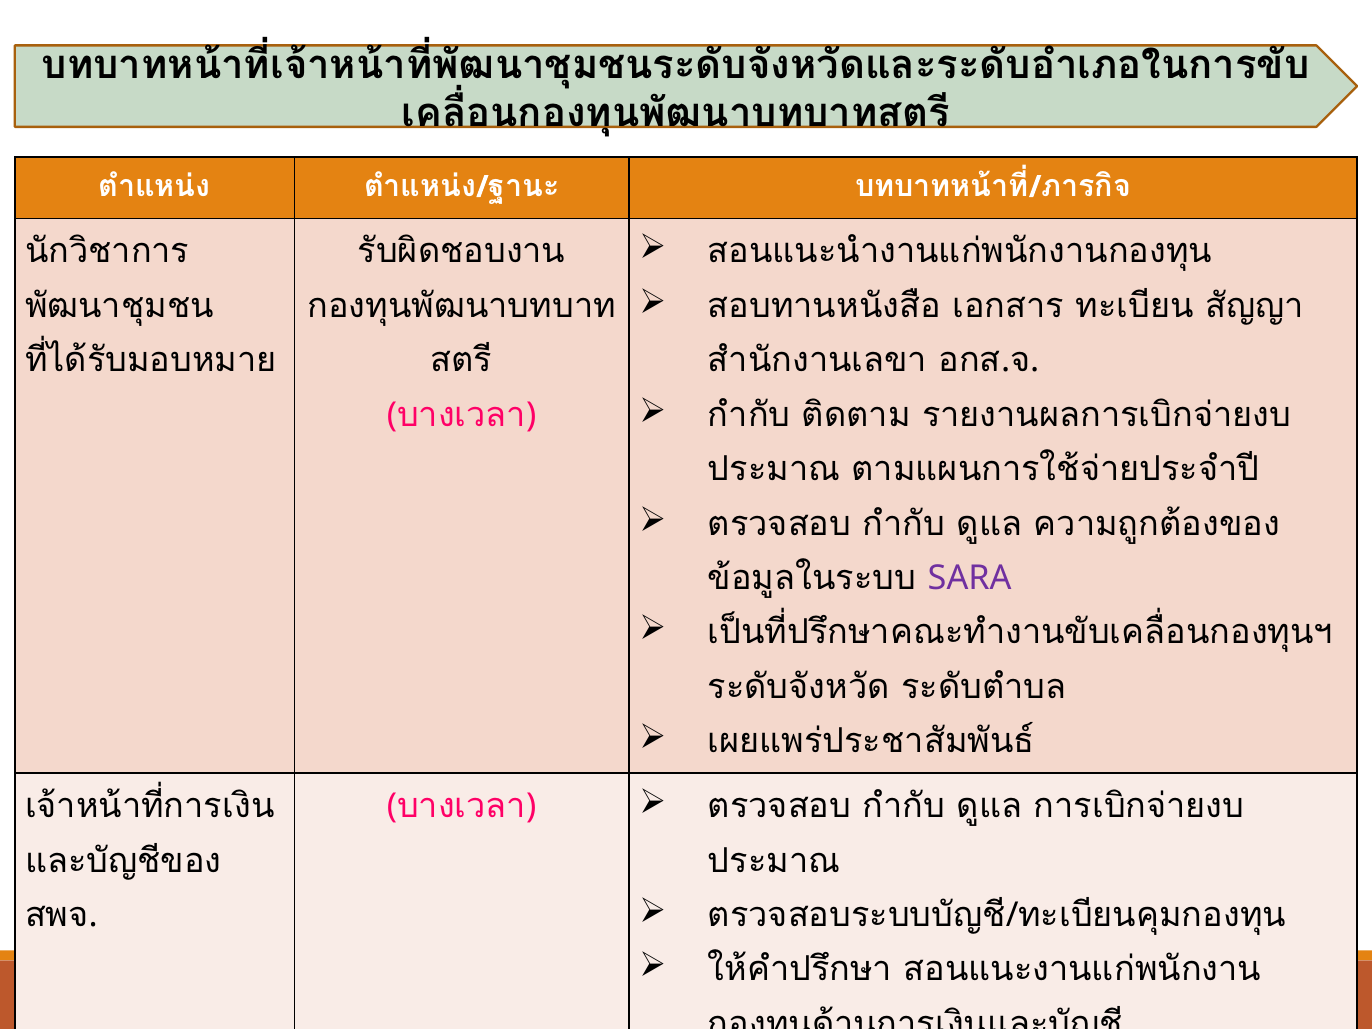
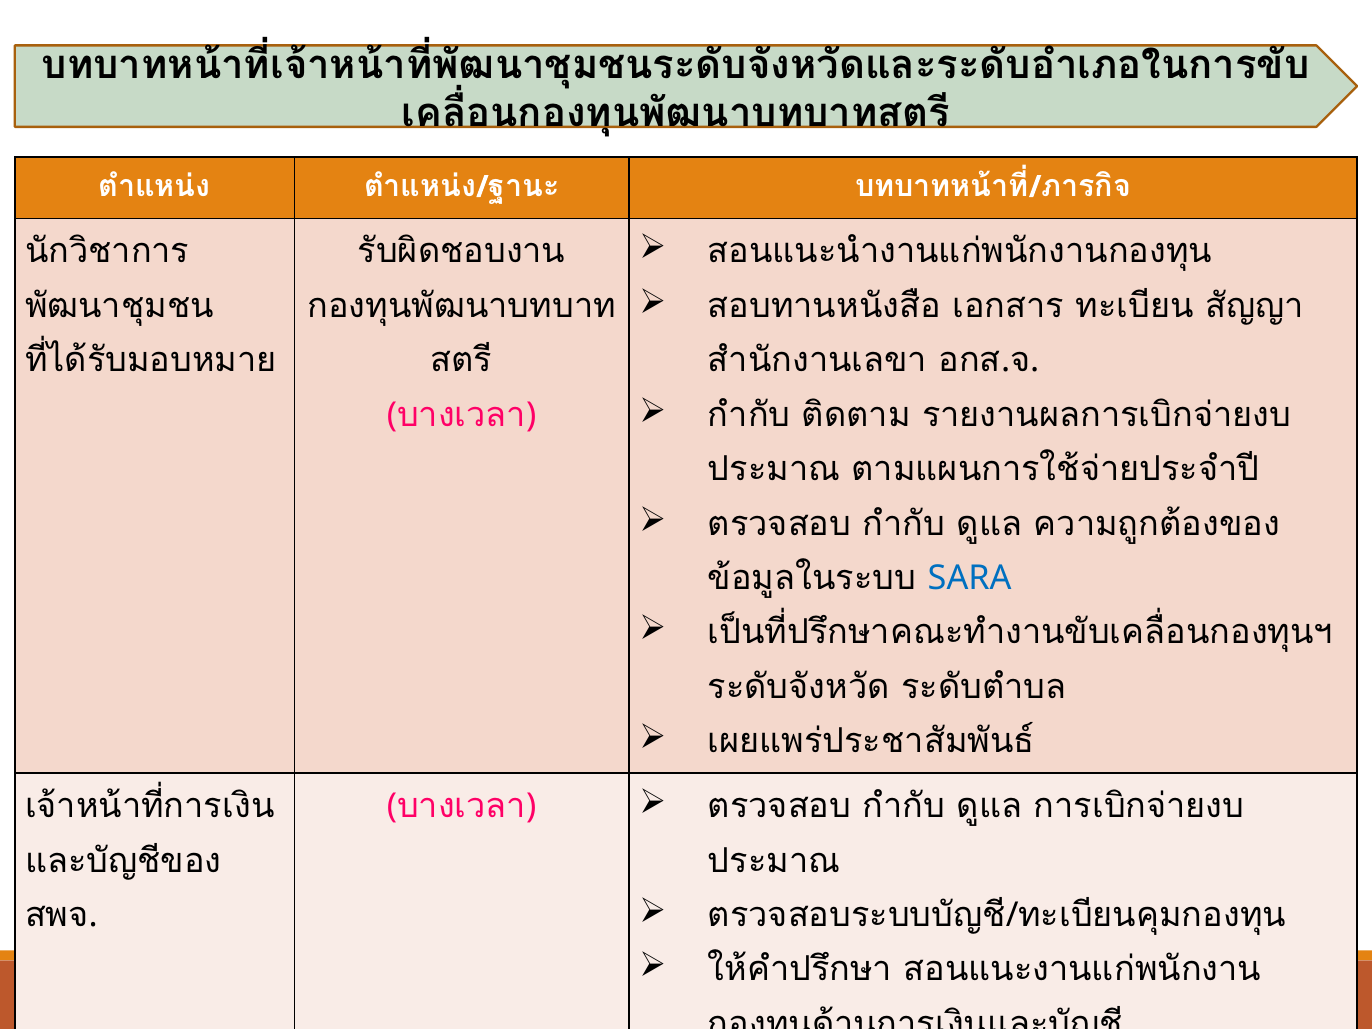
SARA colour: purple -> blue
